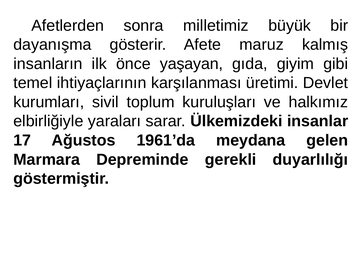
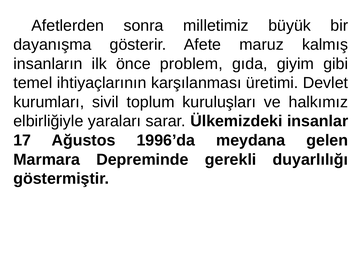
yaşayan: yaşayan -> problem
1961’da: 1961’da -> 1996’da
